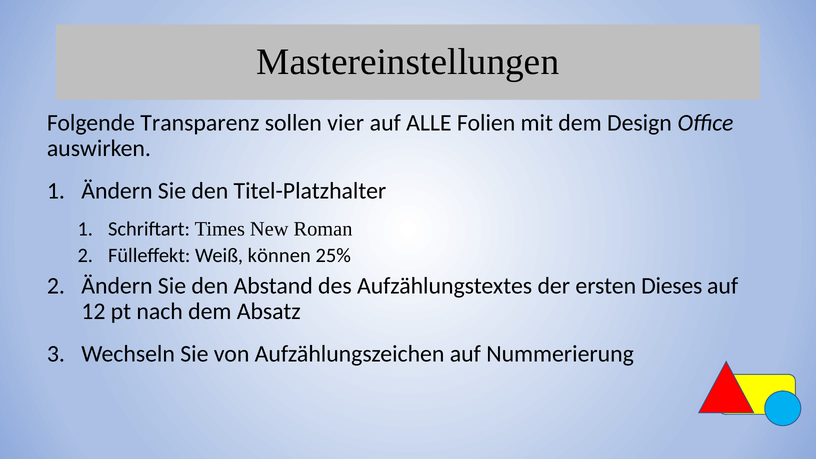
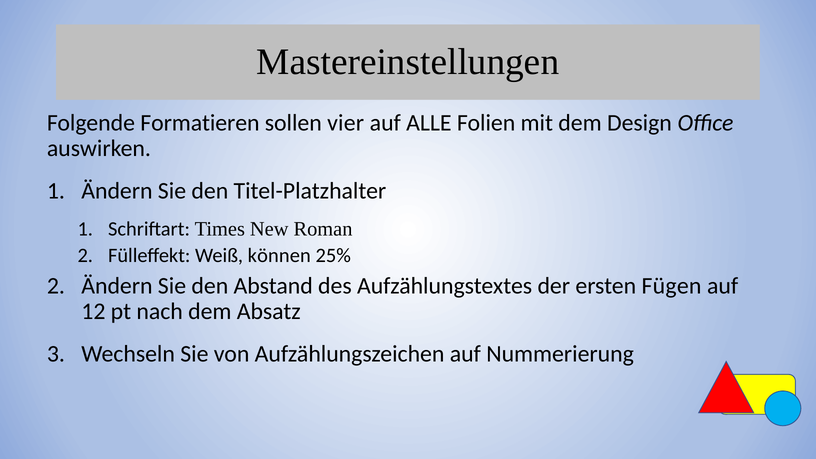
Transparenz: Transparenz -> Formatieren
Dieses: Dieses -> Fügen
